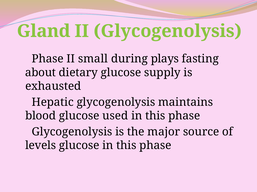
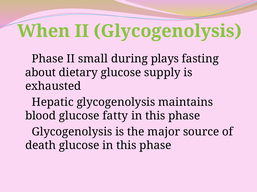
Gland: Gland -> When
used: used -> fatty
levels: levels -> death
